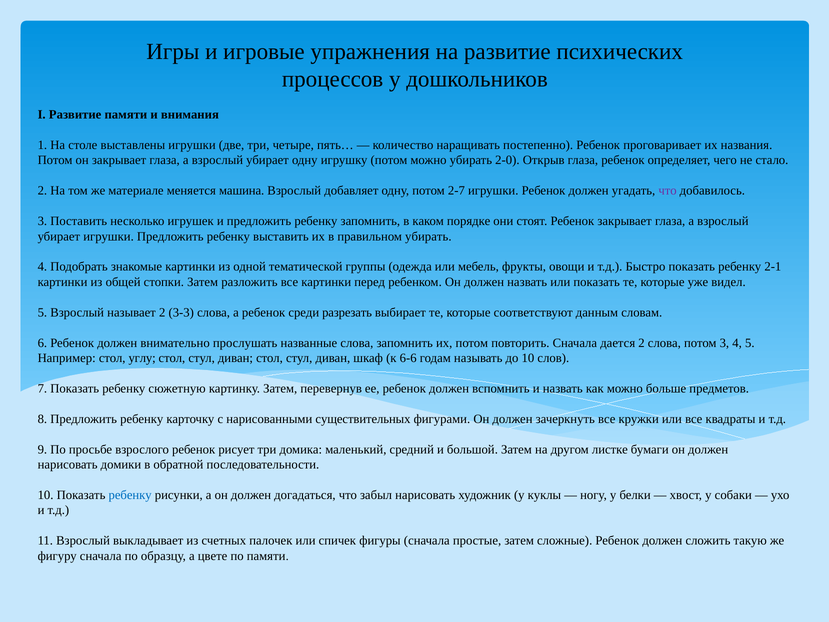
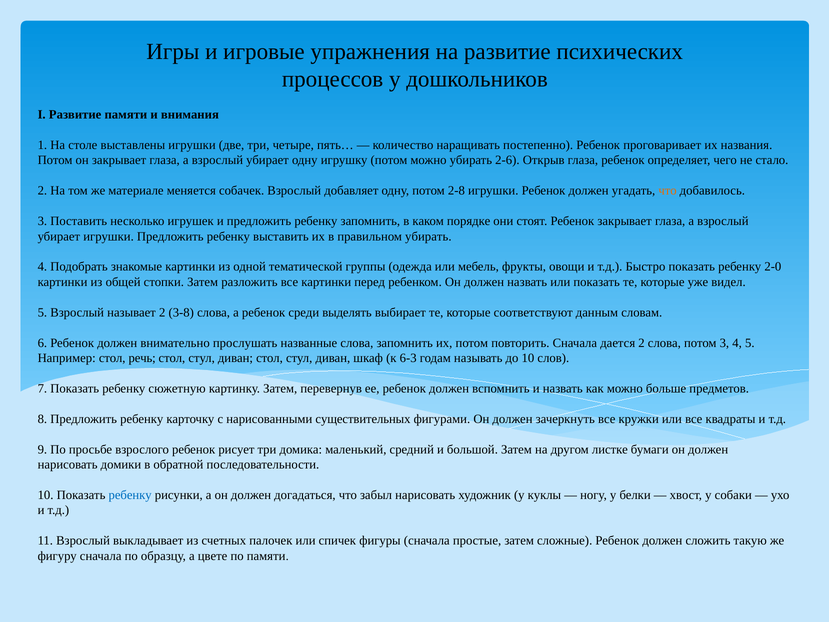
2-0: 2-0 -> 2-6
машина: машина -> собачек
2-7: 2-7 -> 2-8
что at (668, 191) colour: purple -> orange
2-1: 2-1 -> 2-0
3-3: 3-3 -> 3-8
разрезать: разрезать -> выделять
углу: углу -> речь
6-6: 6-6 -> 6-3
